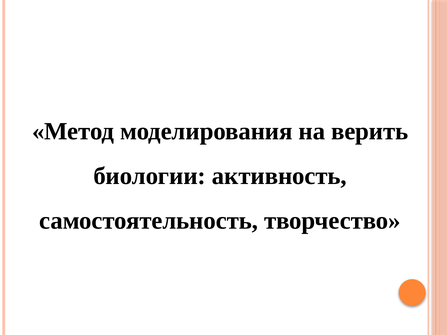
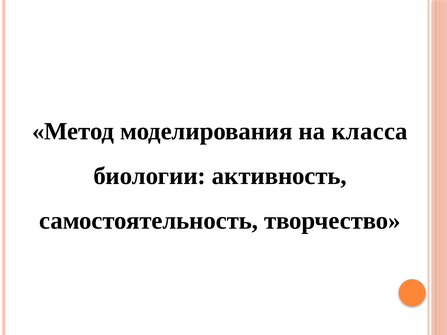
верить: верить -> класса
